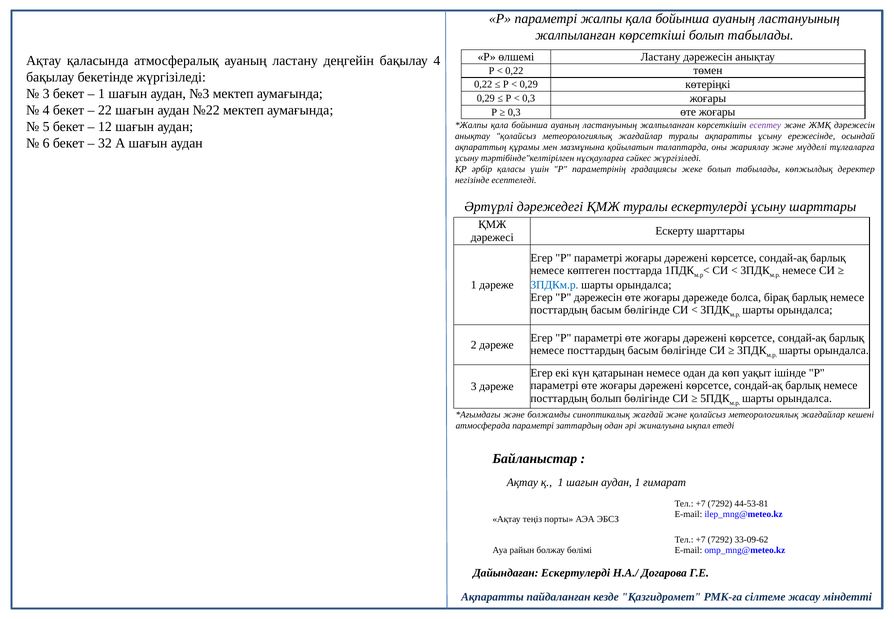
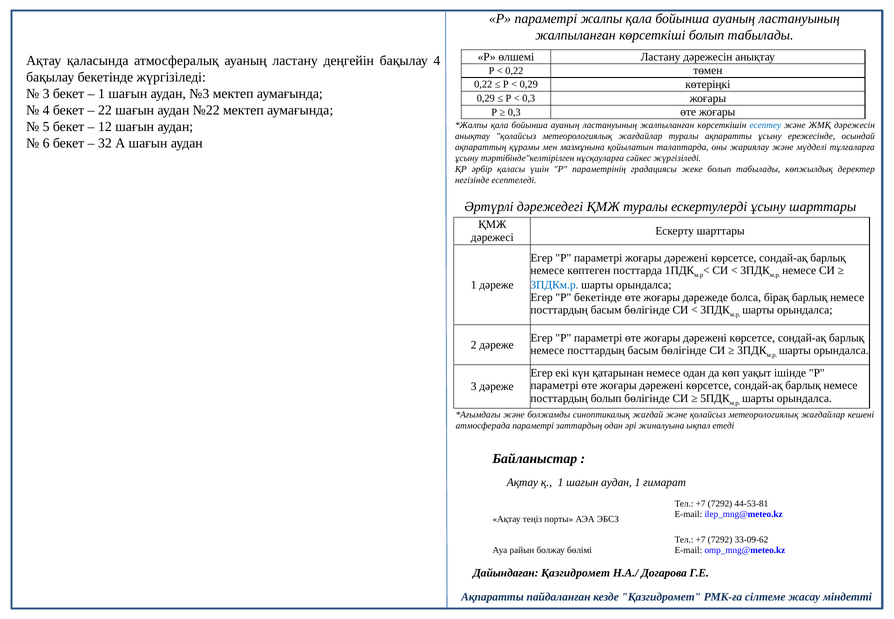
есептеу colour: purple -> blue
P дәрежесін: дәрежесін -> бекетінде
Дайындаған Ескертулерді: Ескертулерді -> Қазгидромет
